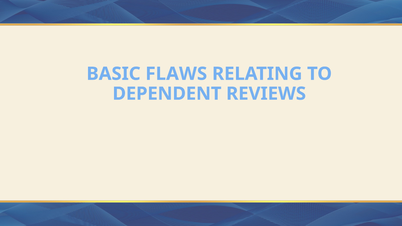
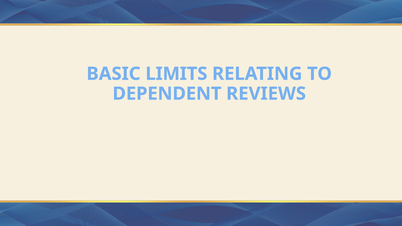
FLAWS: FLAWS -> LIMITS
